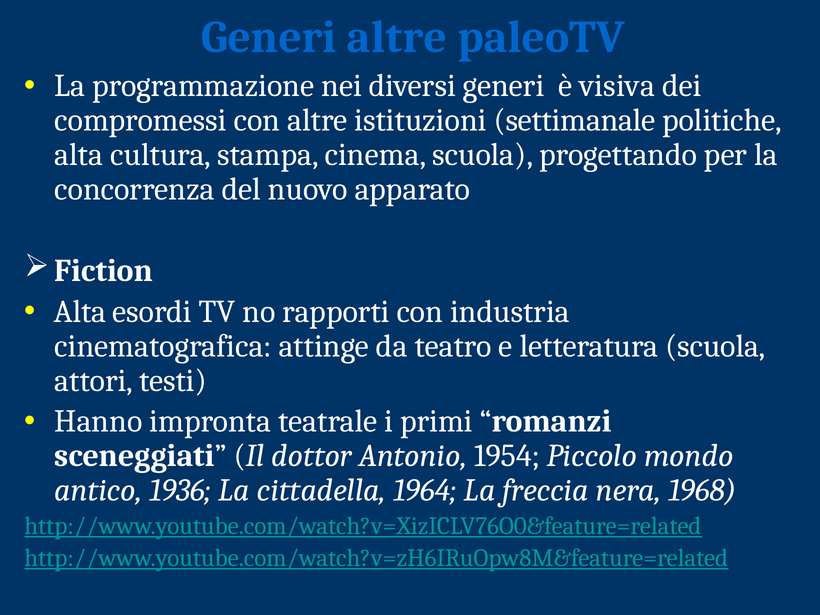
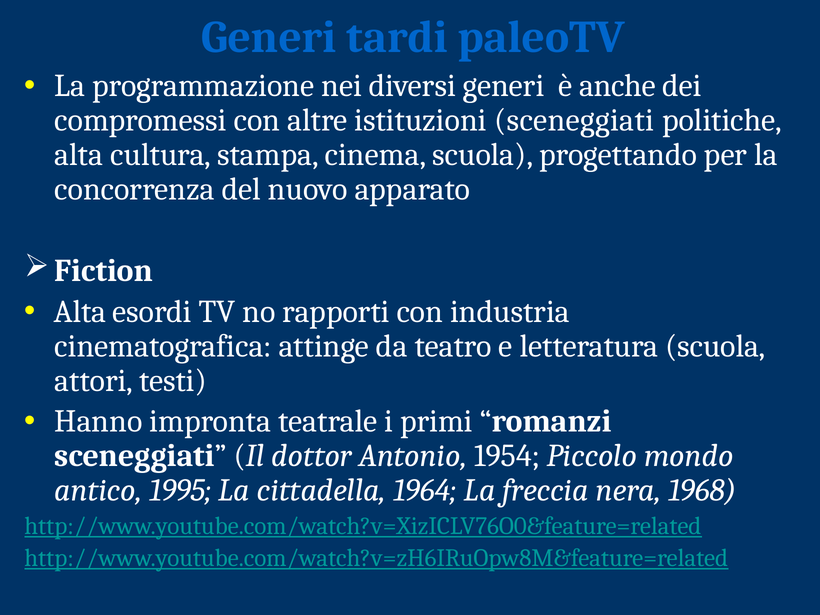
Generi altre: altre -> tardi
visiva: visiva -> anche
istituzioni settimanale: settimanale -> sceneggiati
1936: 1936 -> 1995
